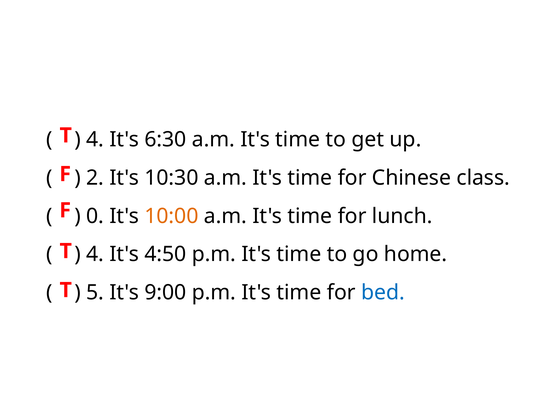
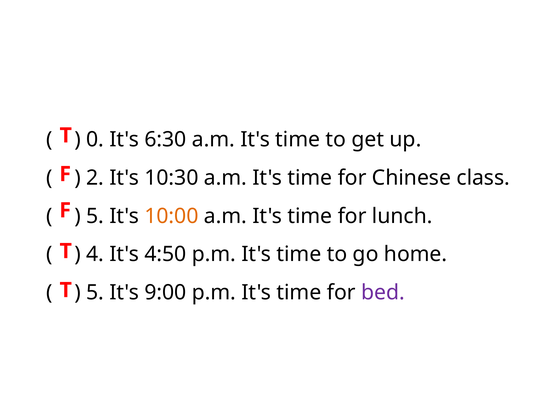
4 at (95, 140): 4 -> 0
0 at (95, 216): 0 -> 5
bed colour: blue -> purple
